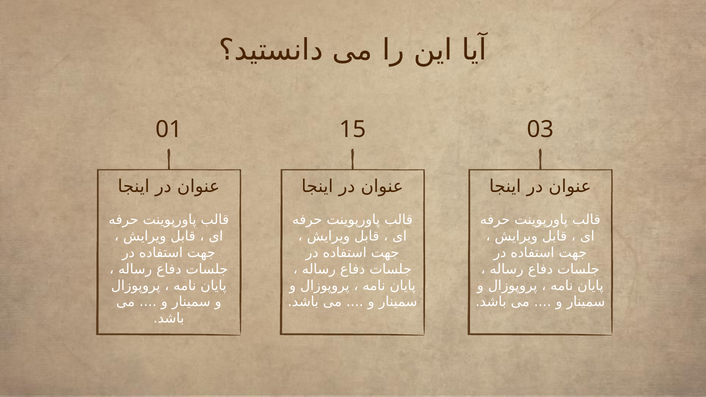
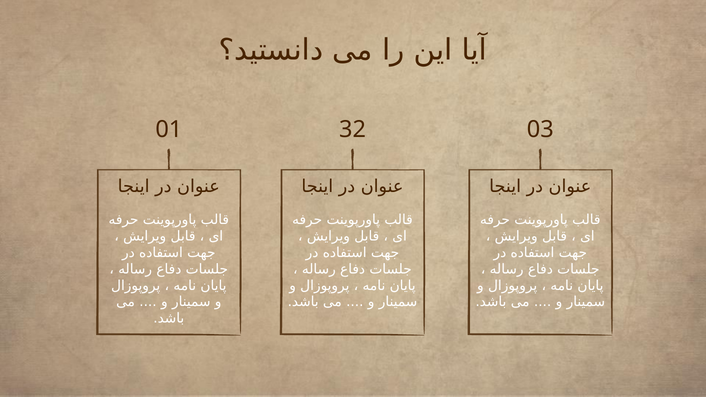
15: 15 -> 32
